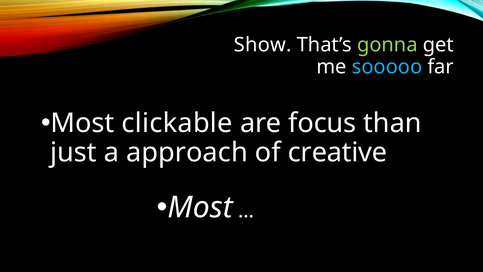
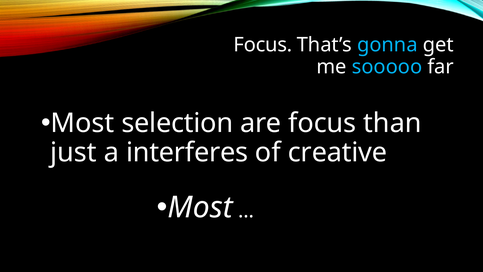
Show at (263, 45): Show -> Focus
gonna colour: light green -> light blue
clickable: clickable -> selection
approach: approach -> interferes
